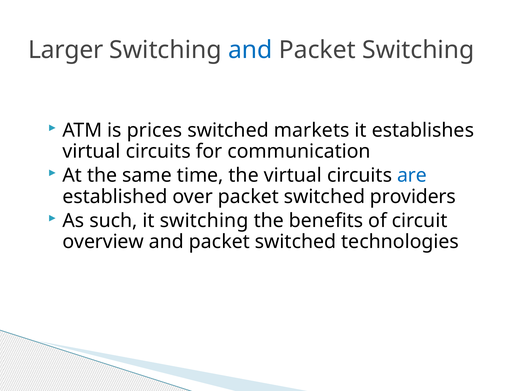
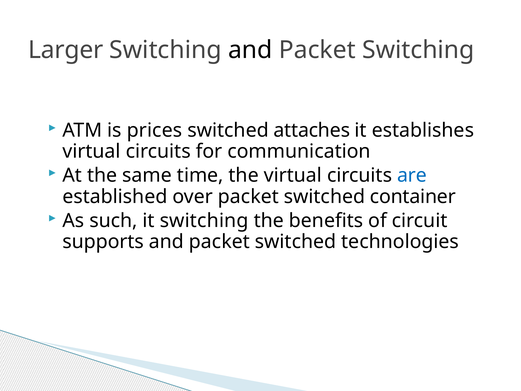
and at (250, 50) colour: blue -> black
markets: markets -> attaches
providers: providers -> container
overview: overview -> supports
